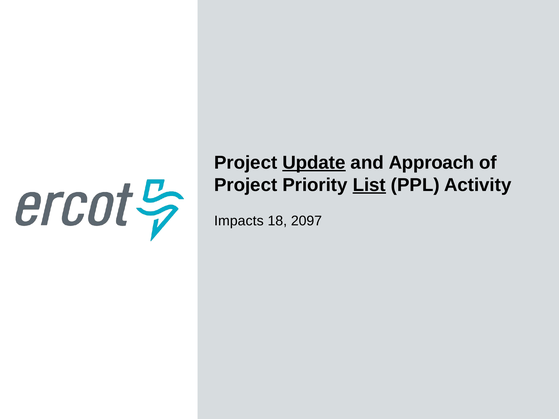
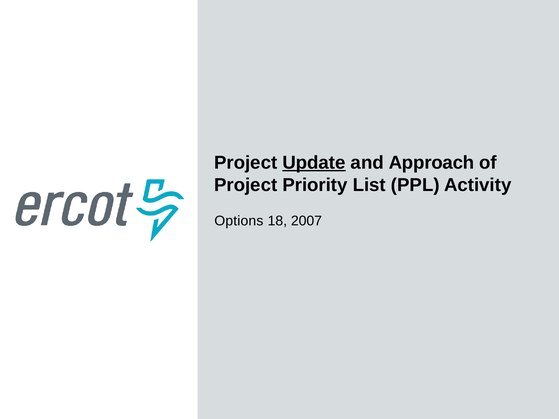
List underline: present -> none
Impacts: Impacts -> Options
2097: 2097 -> 2007
